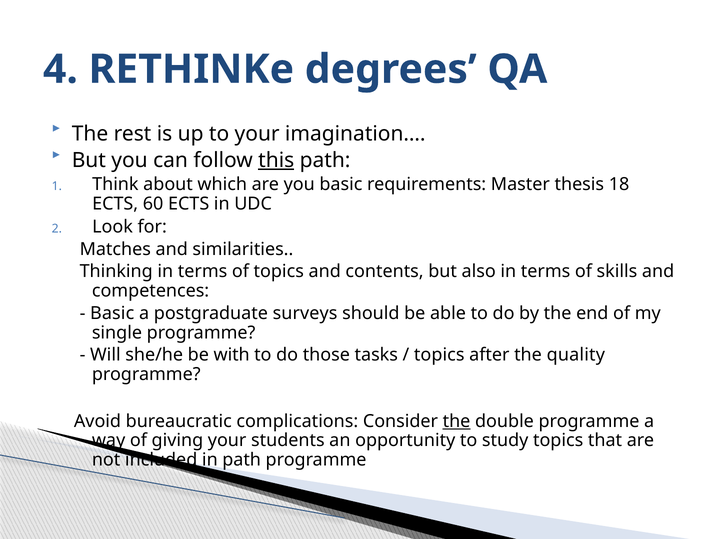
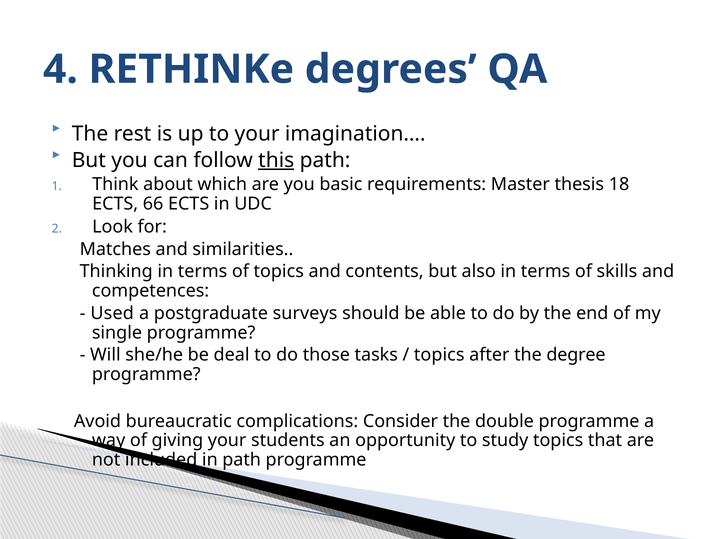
60: 60 -> 66
Basic at (112, 313): Basic -> Used
with: with -> deal
quality: quality -> degree
the at (457, 421) underline: present -> none
